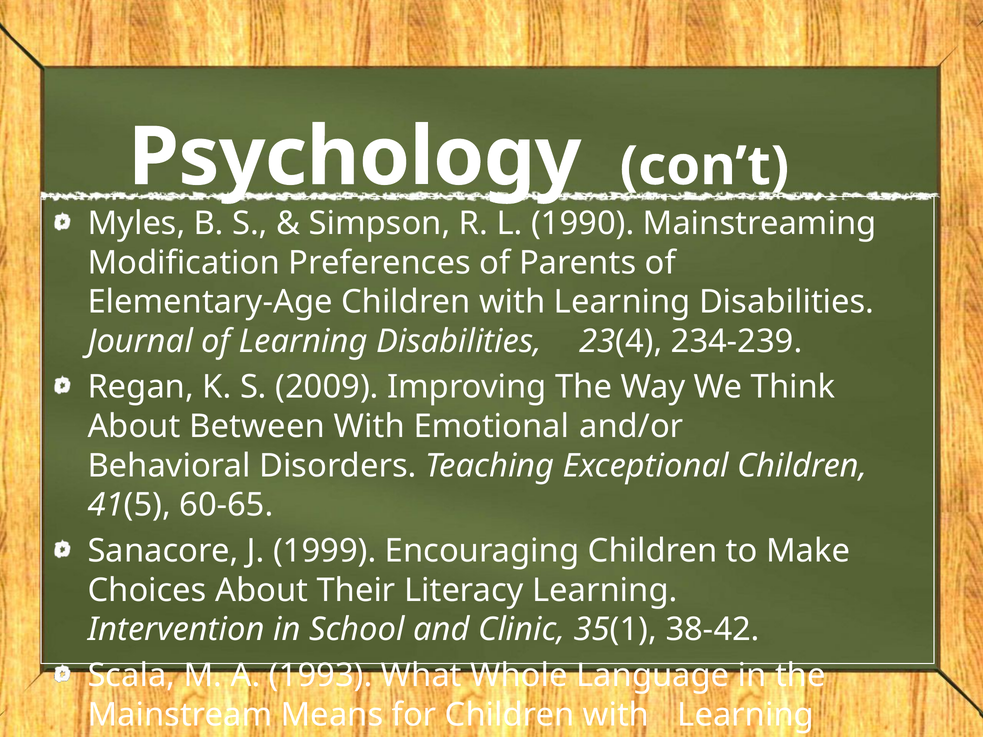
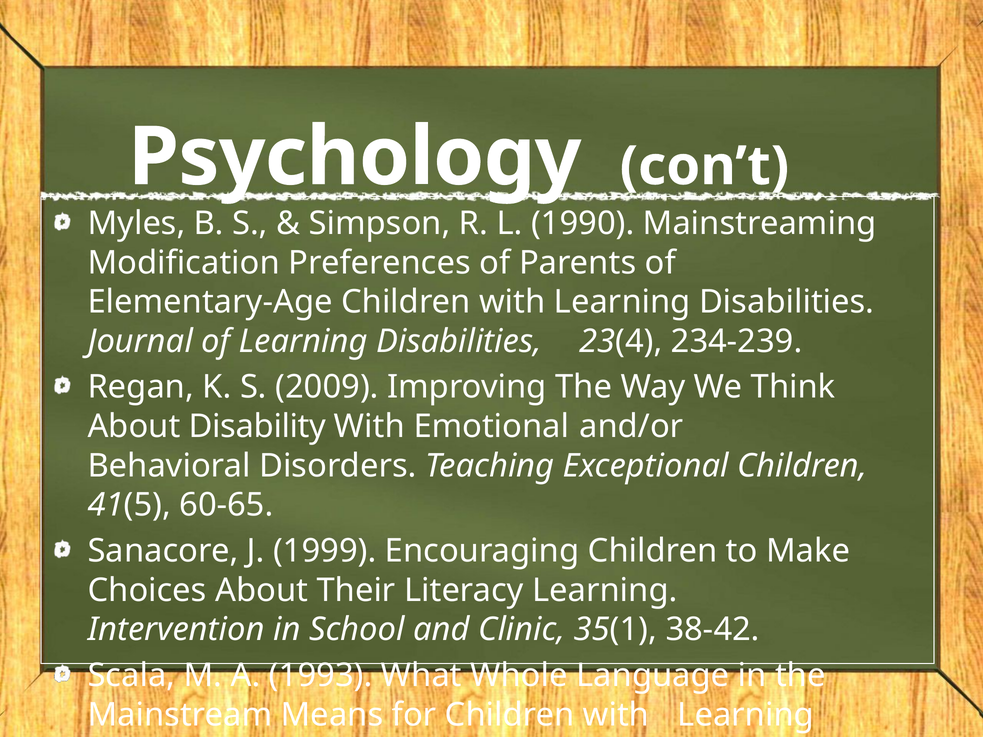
Between: Between -> Disability
